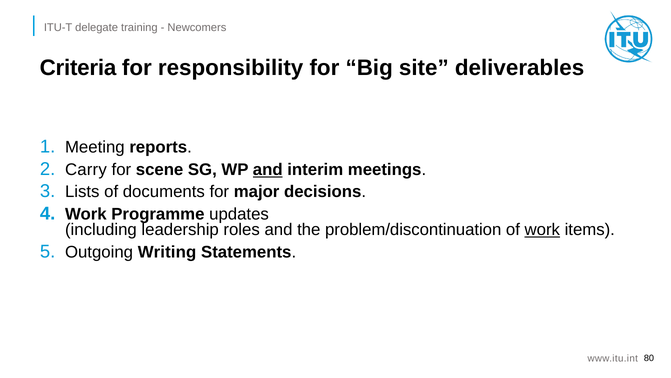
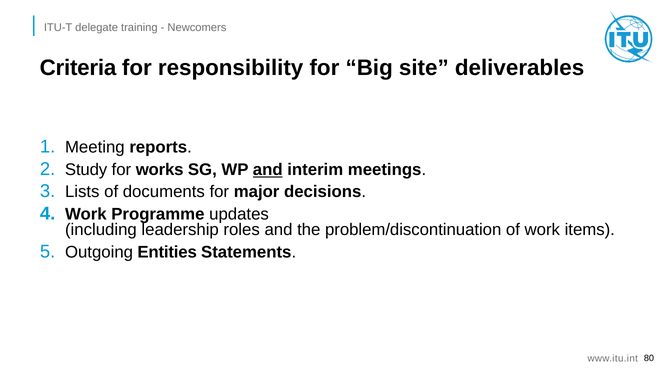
Carry: Carry -> Study
scene: scene -> works
work at (542, 229) underline: present -> none
Writing: Writing -> Entities
